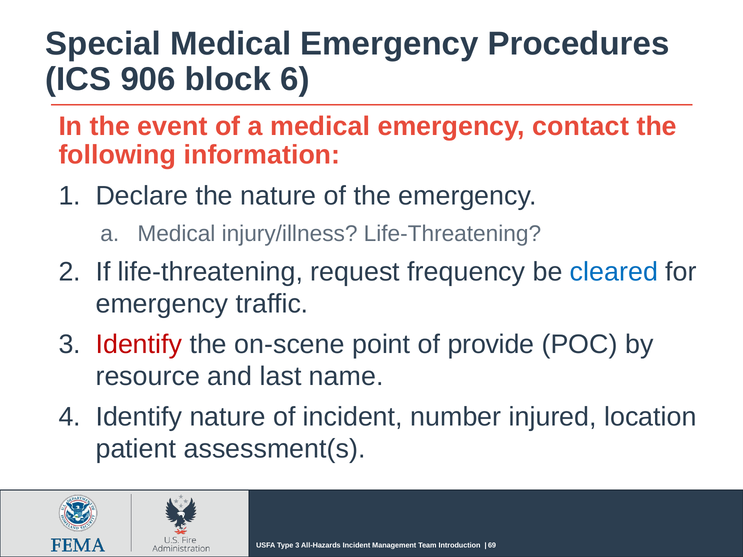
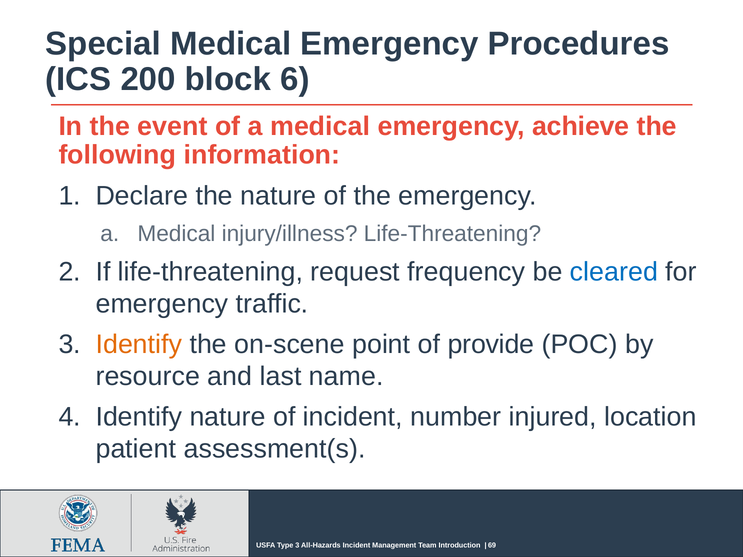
906: 906 -> 200
contact: contact -> achieve
Identify at (139, 345) colour: red -> orange
